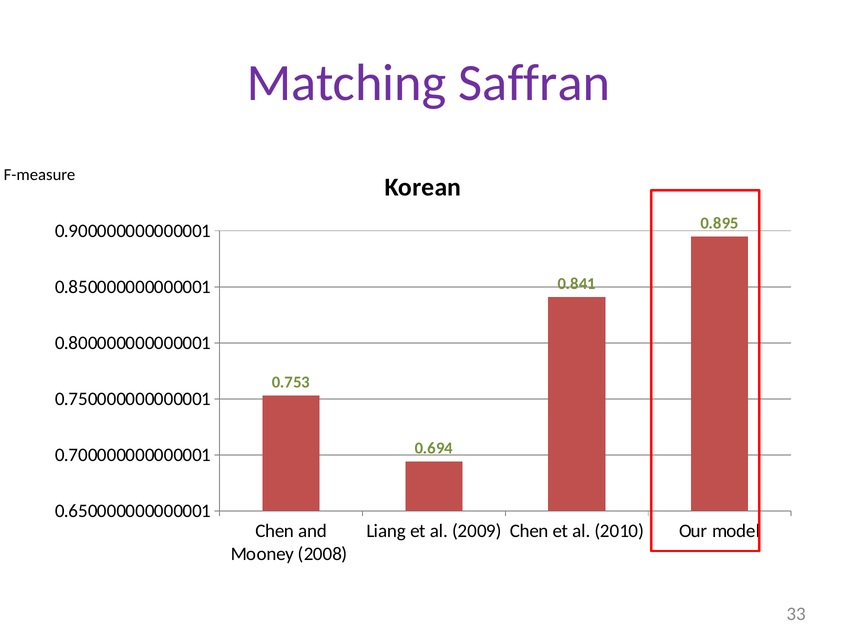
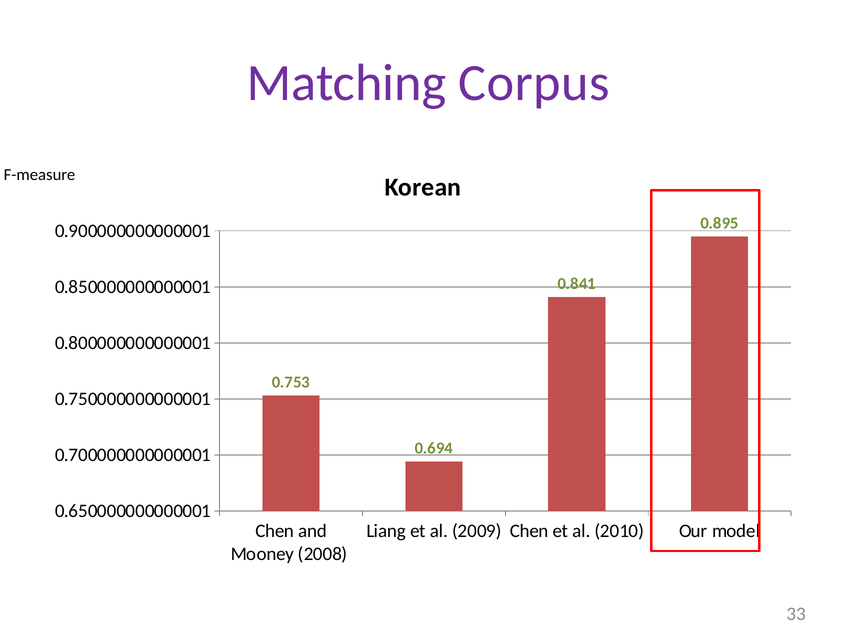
Saffran: Saffran -> Corpus
